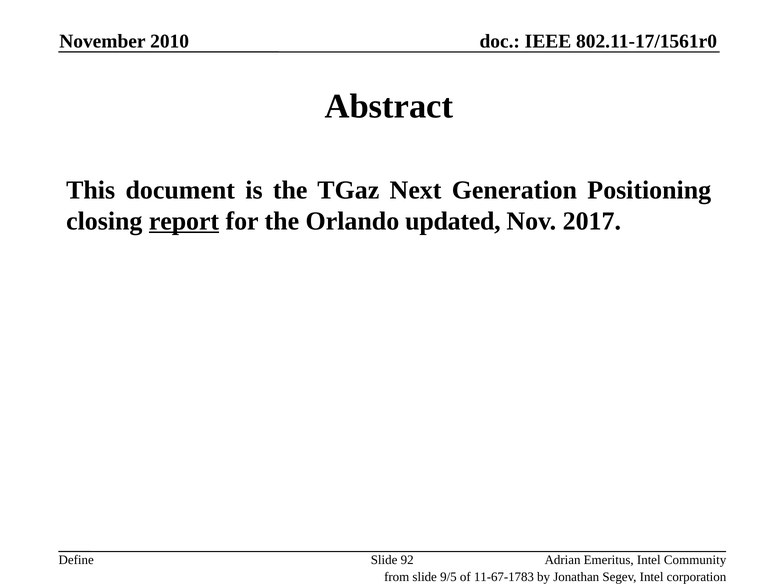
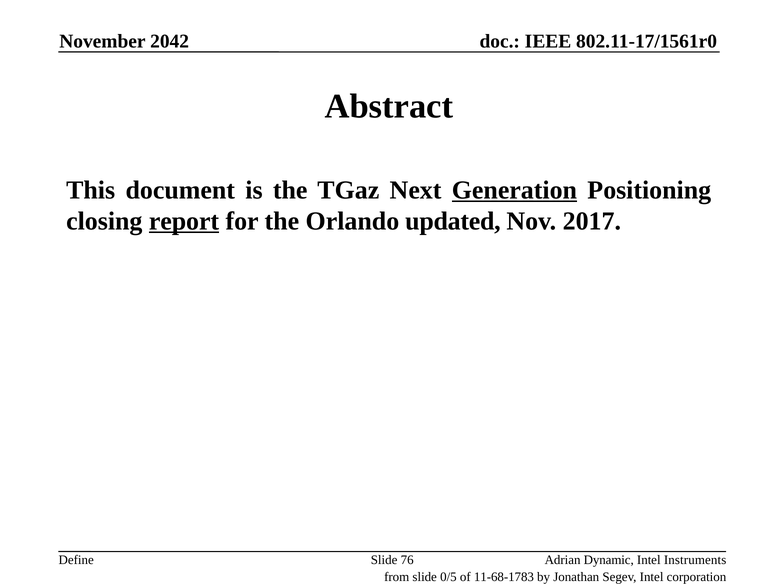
2010: 2010 -> 2042
Generation underline: none -> present
Emeritus: Emeritus -> Dynamic
Community: Community -> Instruments
92: 92 -> 76
9/5: 9/5 -> 0/5
11-67-1783: 11-67-1783 -> 11-68-1783
